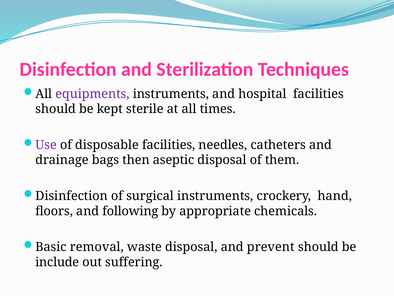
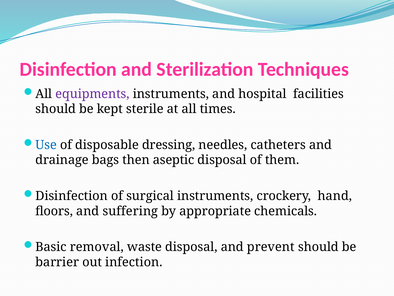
Use colour: purple -> blue
disposable facilities: facilities -> dressing
following: following -> suffering
include: include -> barrier
suffering: suffering -> infection
